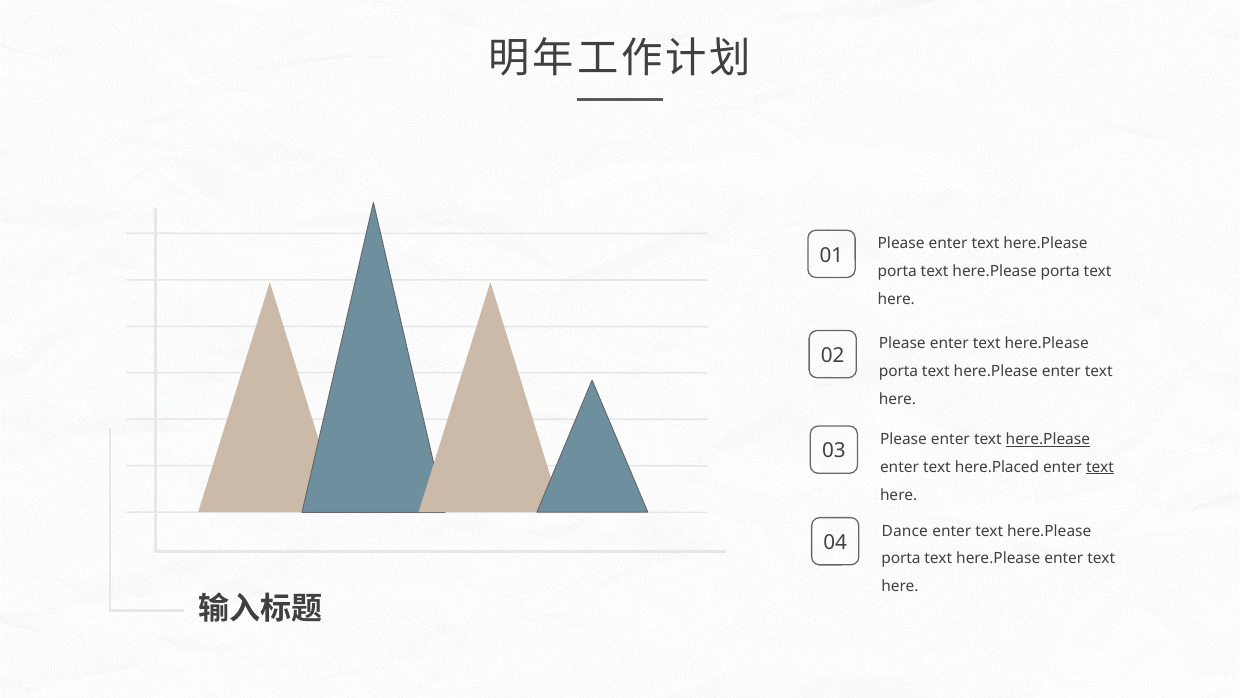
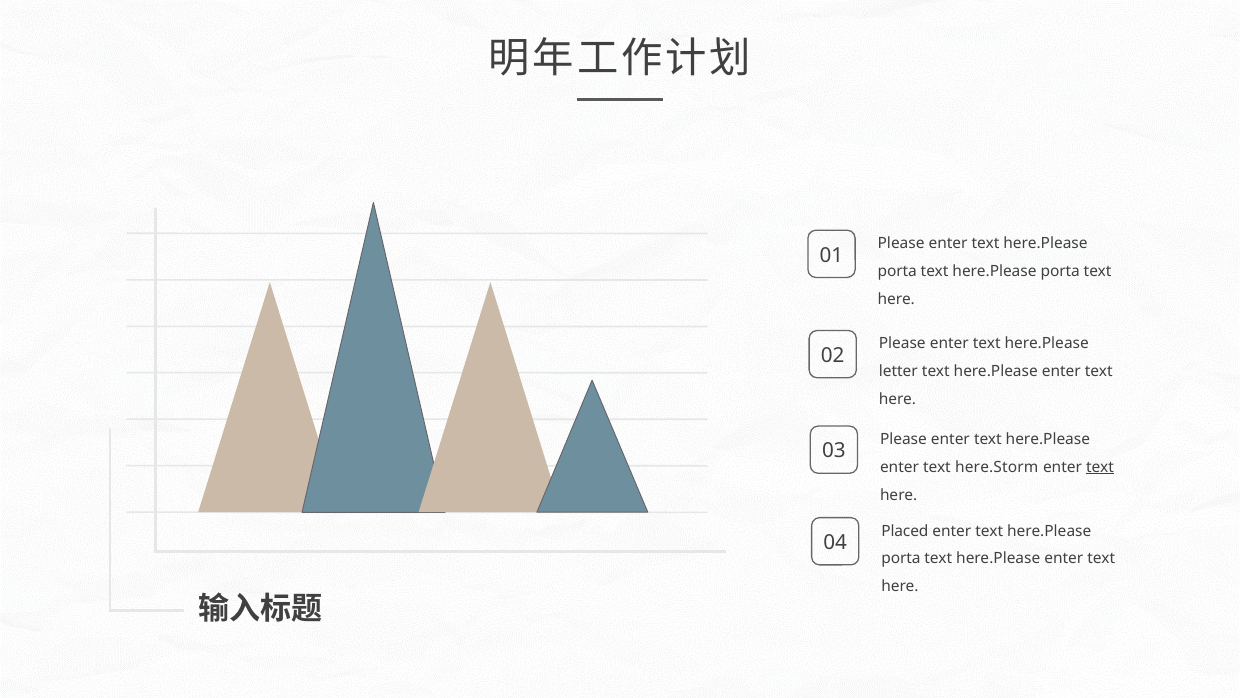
porta at (898, 371): porta -> letter
here.Please at (1048, 439) underline: present -> none
here.Placed: here.Placed -> here.Storm
Dance: Dance -> Placed
